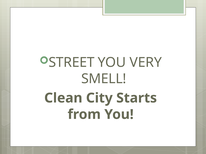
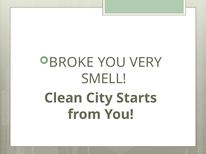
STREET: STREET -> BROKE
